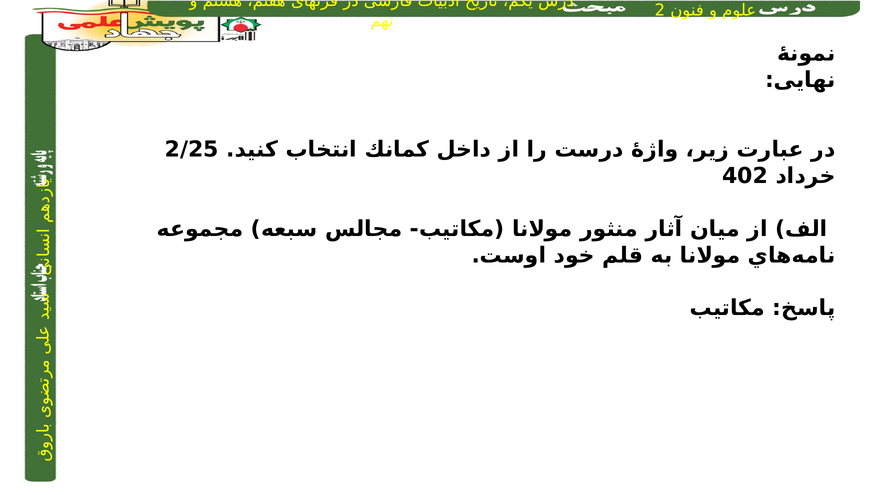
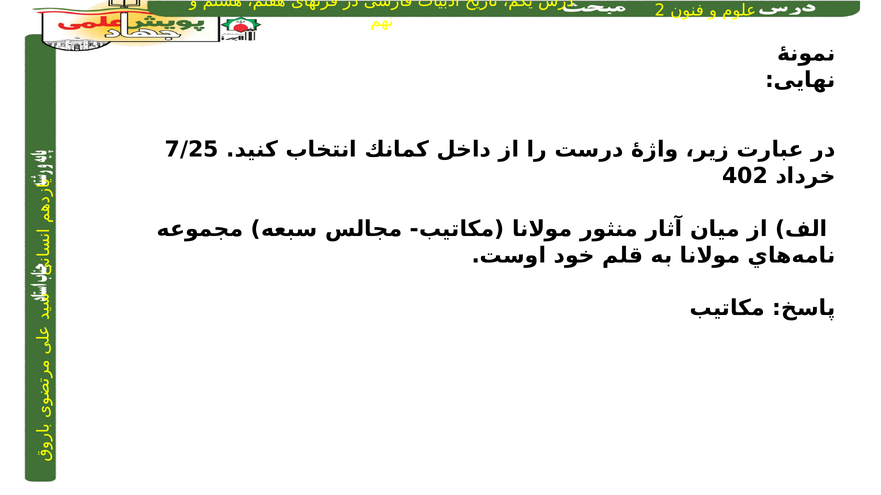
2/25: 2/25 -> 7/25
